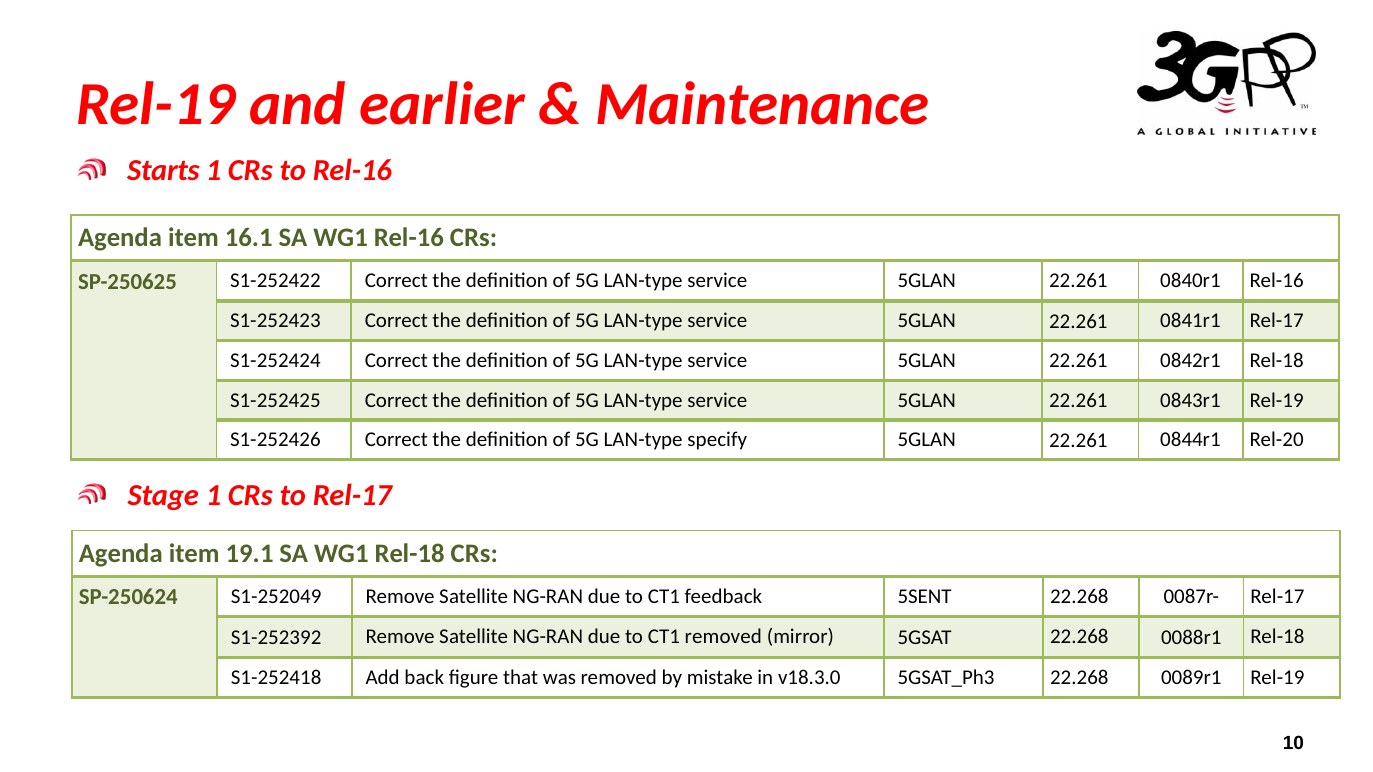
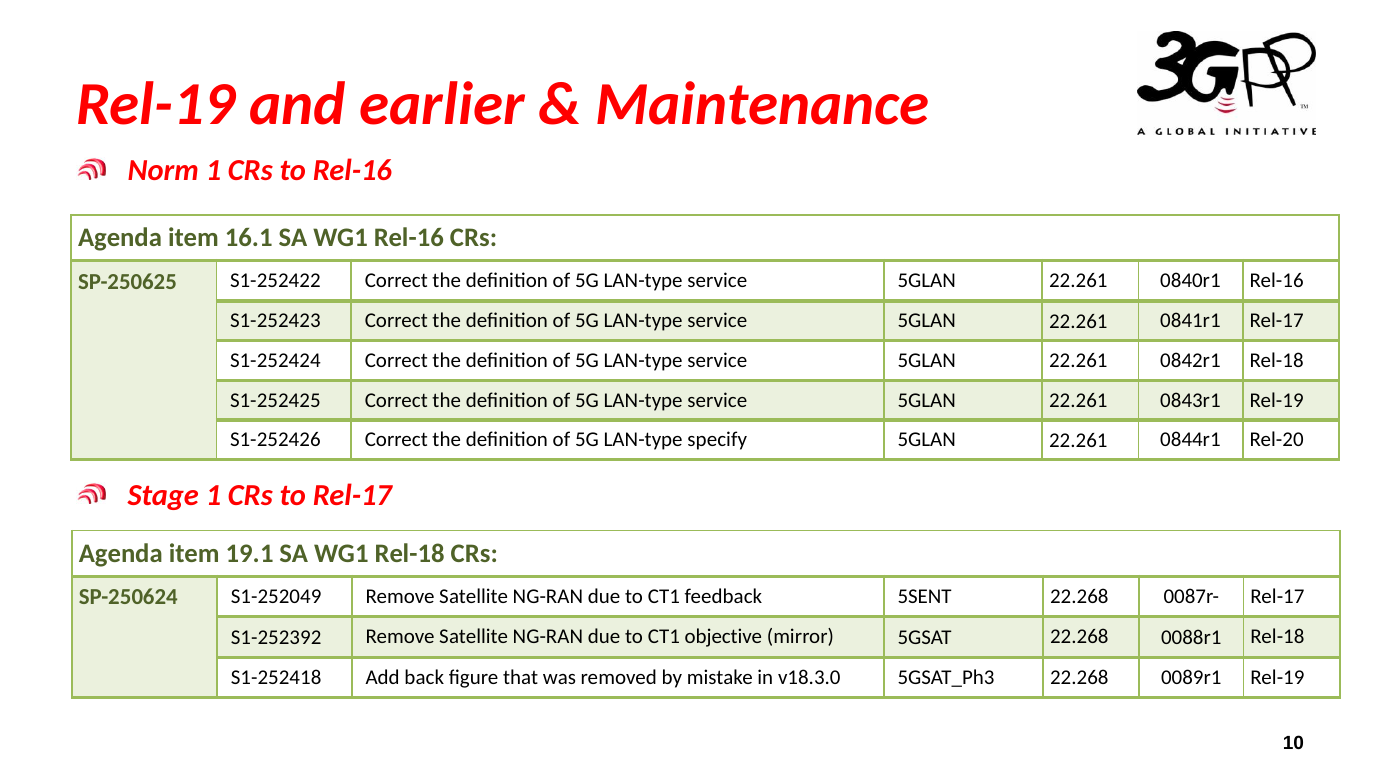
Starts: Starts -> Norm
CT1 removed: removed -> objective
